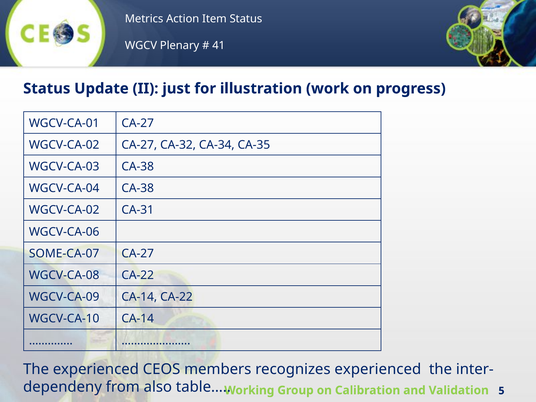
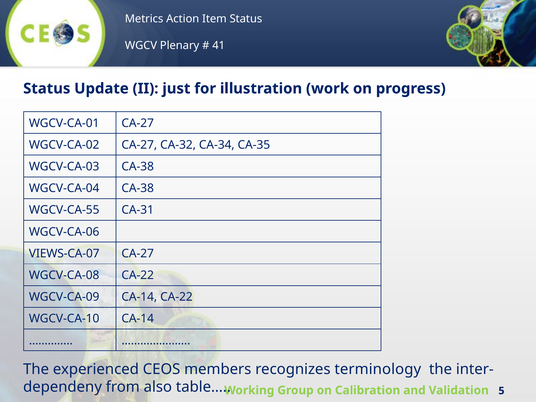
WGCV-CA-02 at (64, 210): WGCV-CA-02 -> WGCV-CA-55
SOME-CA-07: SOME-CA-07 -> VIEWS-CA-07
recognizes experienced: experienced -> terminology
